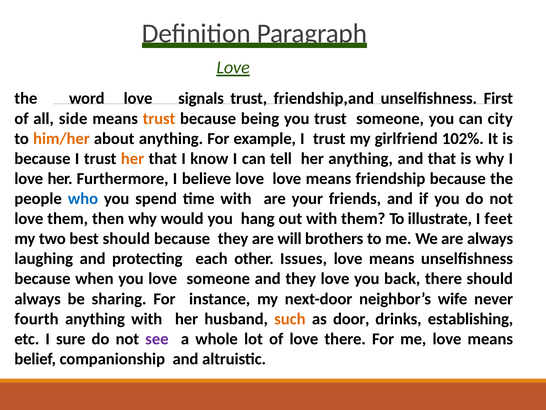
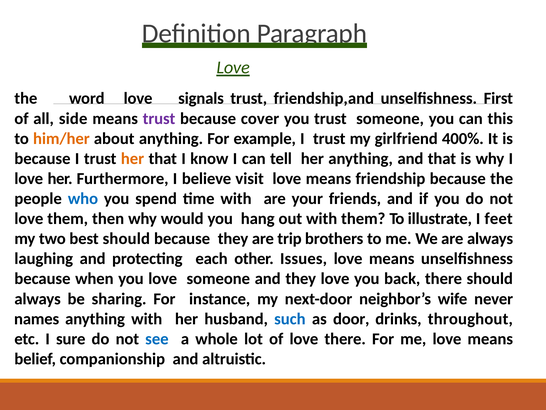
trust at (159, 118) colour: orange -> purple
being: being -> cover
city: city -> this
102%: 102% -> 400%
believe love: love -> visit
will: will -> trip
fourth: fourth -> names
such colour: orange -> blue
establishing: establishing -> throughout
see colour: purple -> blue
